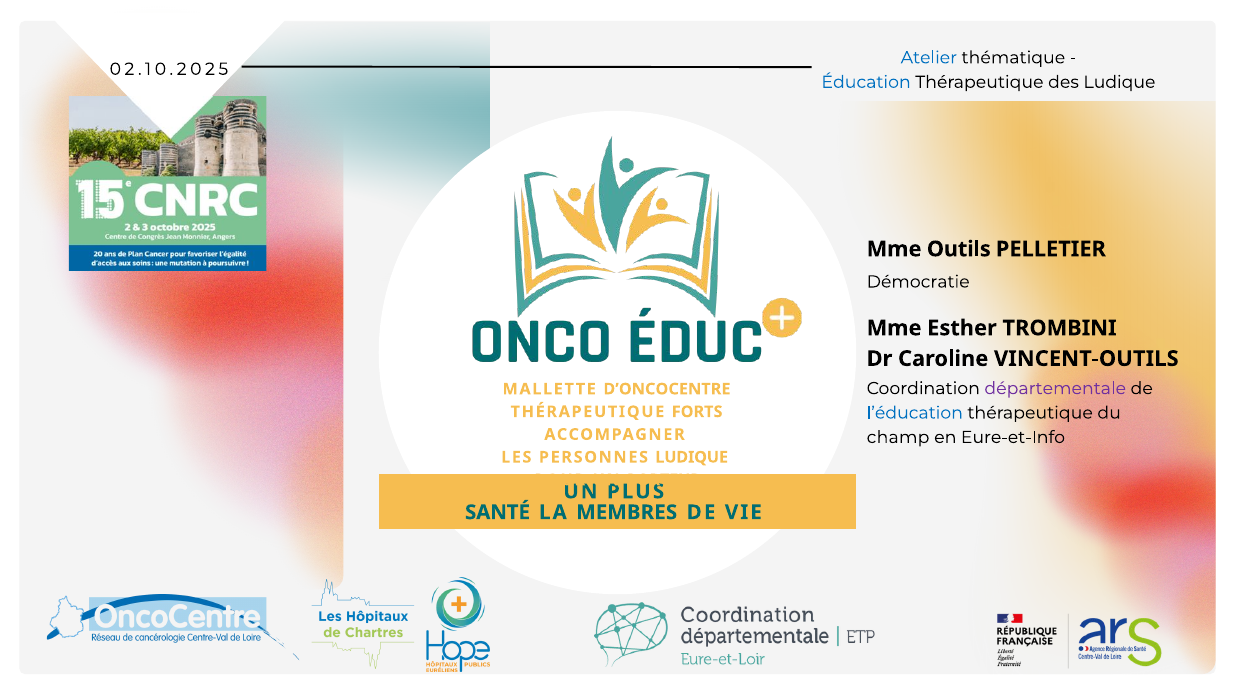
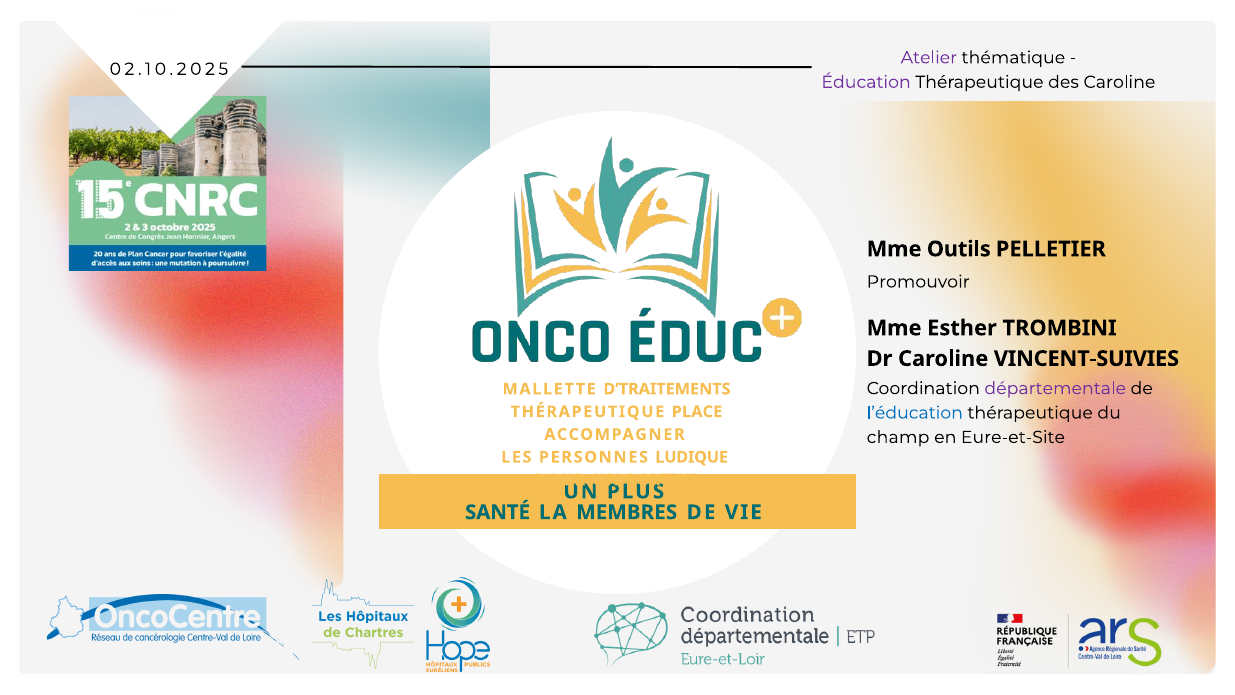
Atelier colour: blue -> purple
Éducation colour: blue -> purple
des Ludique: Ludique -> Caroline
Démocratie: Démocratie -> Promouvoir
VINCENT-OUTILS: VINCENT-OUTILS -> VINCENT-SUIVIES
D’ONCOCENTRE: D’ONCOCENTRE -> D’TRAITEMENTS
FORTS: FORTS -> PLACE
Eure-et-Info: Eure-et-Info -> Eure-et-Site
